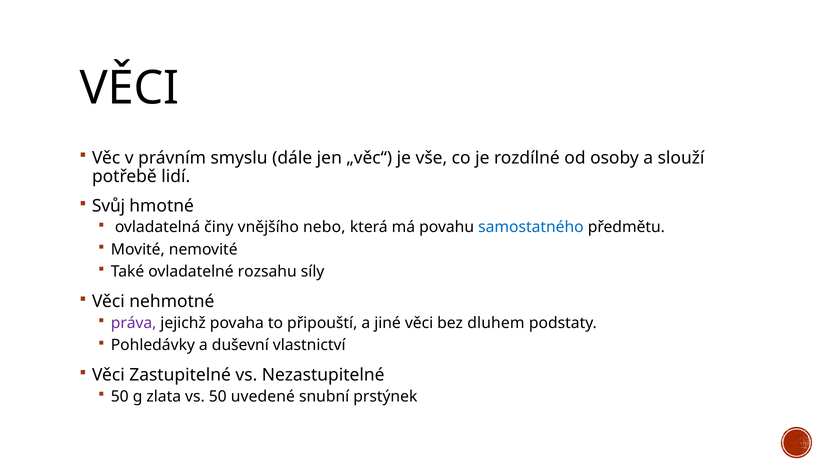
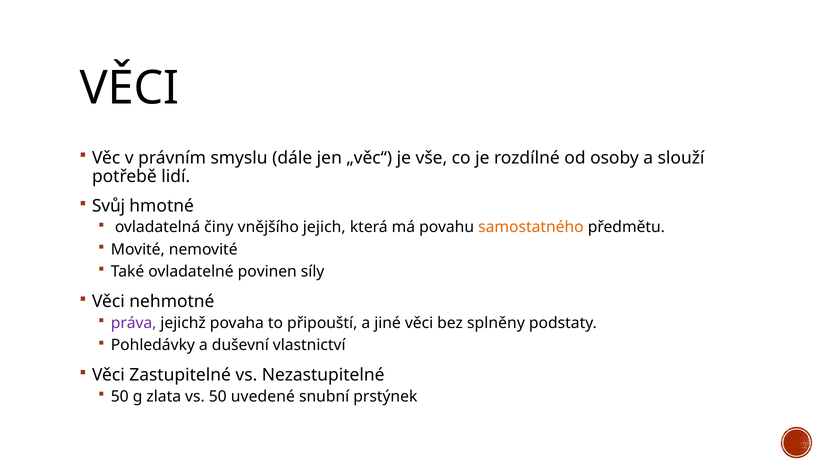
nebo: nebo -> jejich
samostatného colour: blue -> orange
rozsahu: rozsahu -> povinen
dluhem: dluhem -> splněny
